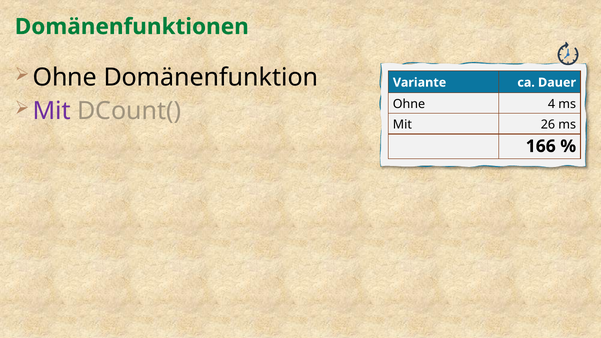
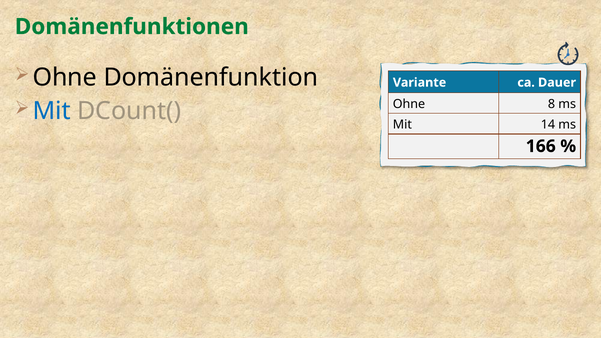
Mit at (52, 111) colour: purple -> blue
4: 4 -> 8
26: 26 -> 14
